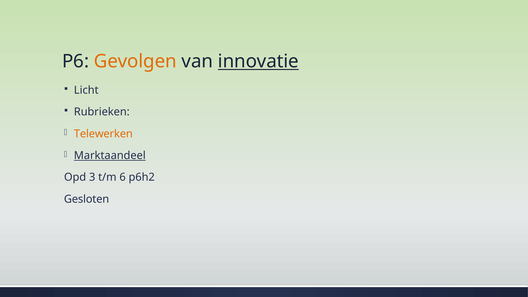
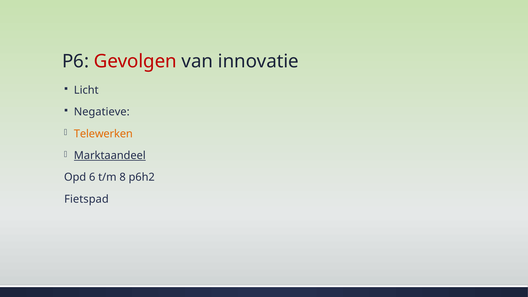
Gevolgen colour: orange -> red
innovatie underline: present -> none
Rubrieken: Rubrieken -> Negatieve
3: 3 -> 6
6: 6 -> 8
Gesloten: Gesloten -> Fietspad
